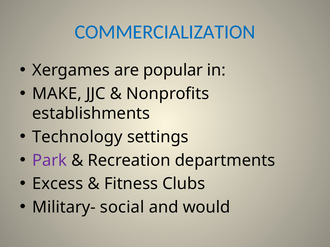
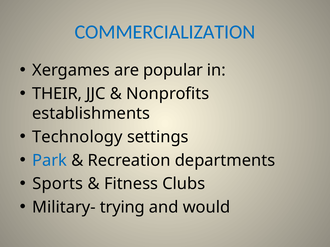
MAKE: MAKE -> THEIR
Park colour: purple -> blue
Excess: Excess -> Sports
social: social -> trying
